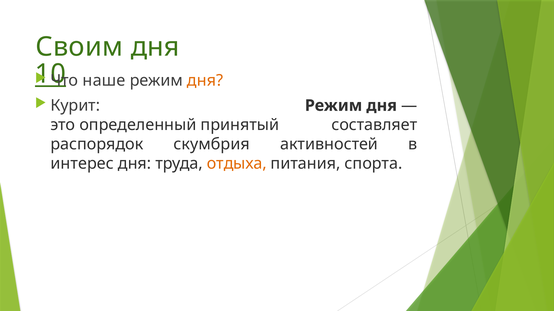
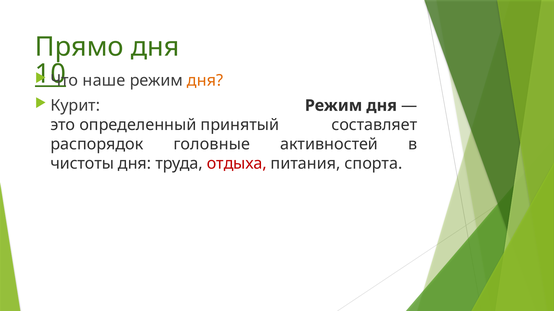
Своим: Своим -> Прямо
скумбрия: скумбрия -> головные
интерес: интерес -> чистоты
отдыха colour: orange -> red
